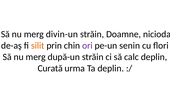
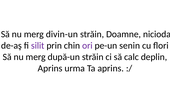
silit colour: orange -> purple
Curată at (50, 68): Curată -> Aprins
Ta deplin: deplin -> aprins
